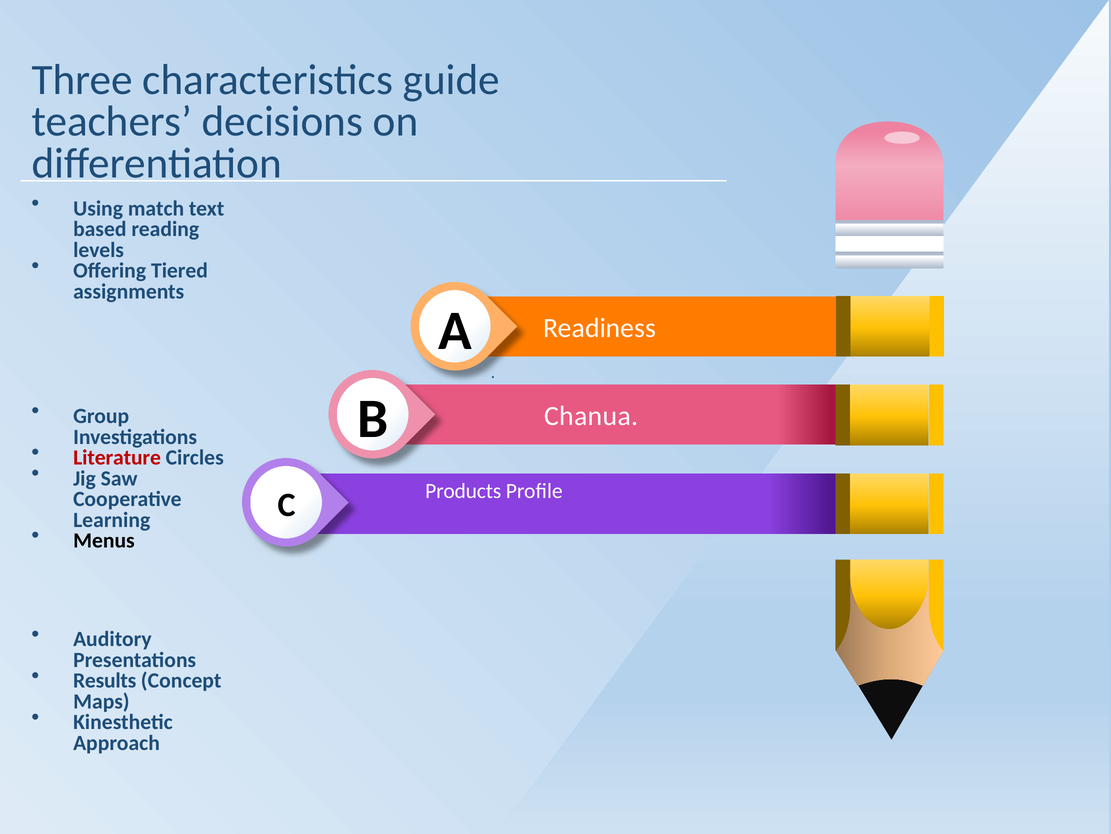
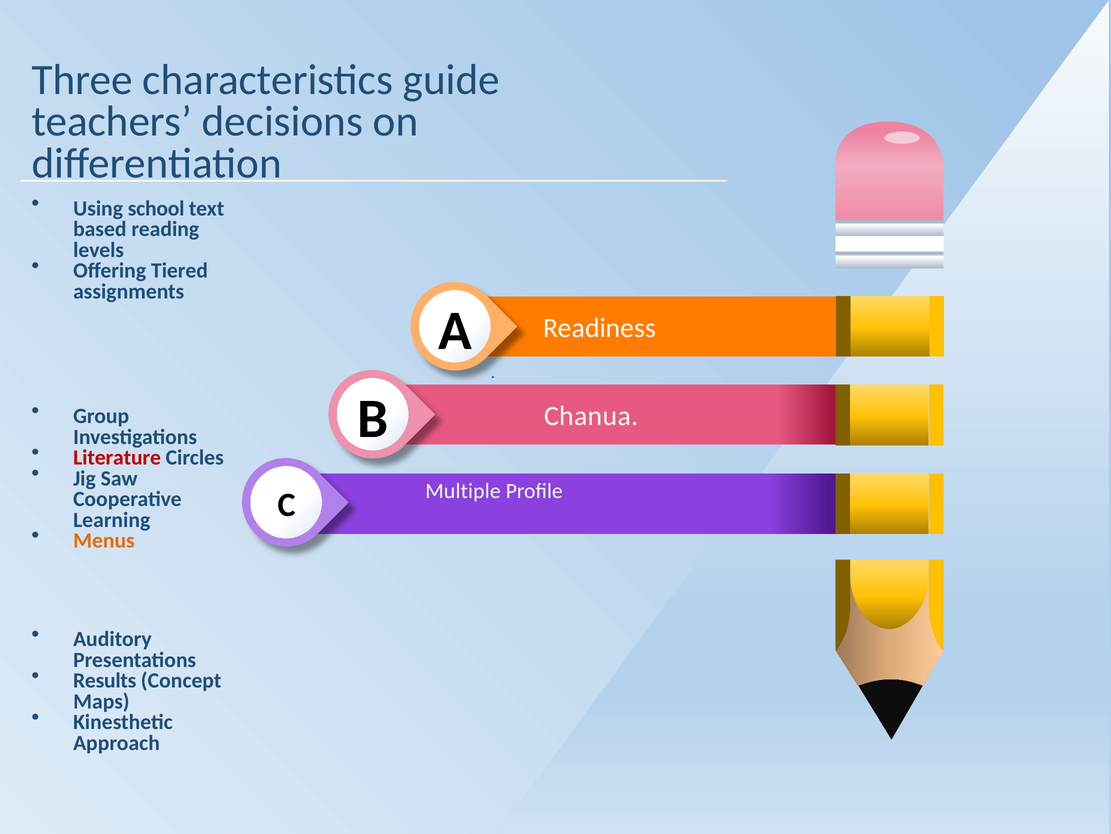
match: match -> school
Products: Products -> Multiple
Menus colour: black -> orange
